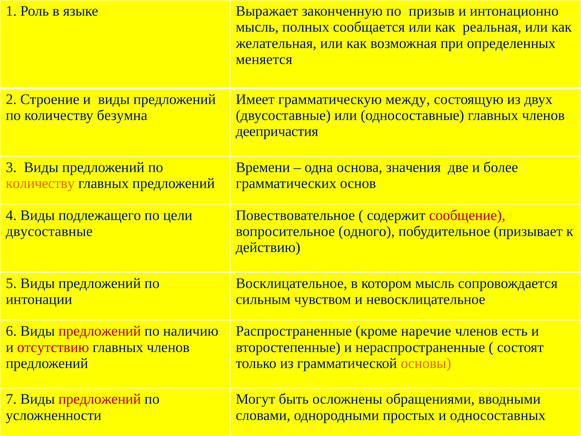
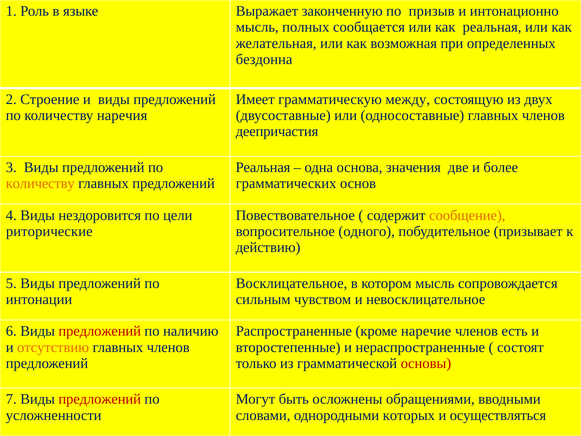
меняется: меняется -> бездонна
безумна: безумна -> наречия
Времени at (263, 167): Времени -> Реальная
подлежащего: подлежащего -> нездоровится
сообщение colour: red -> orange
двусоставные at (49, 231): двусоставные -> риторические
отсутствию colour: red -> orange
основы colour: orange -> red
простых: простых -> которых
односоставных: односоставных -> осуществляться
